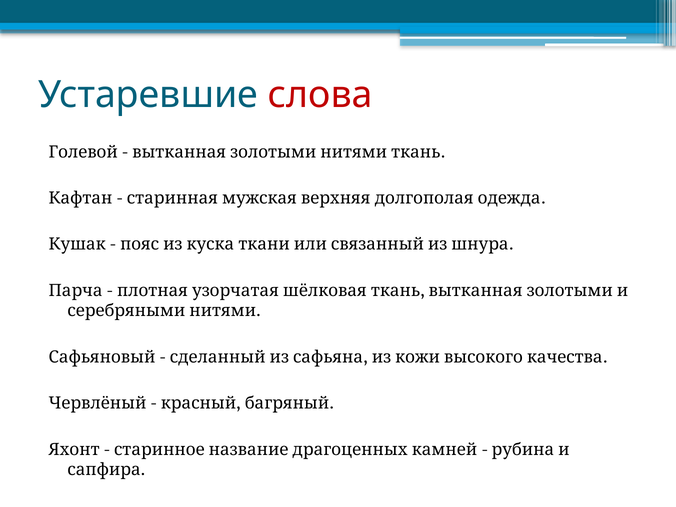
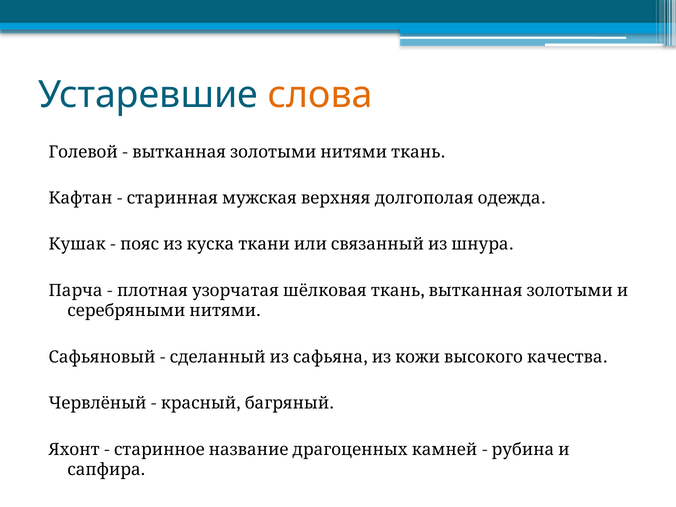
слова colour: red -> orange
